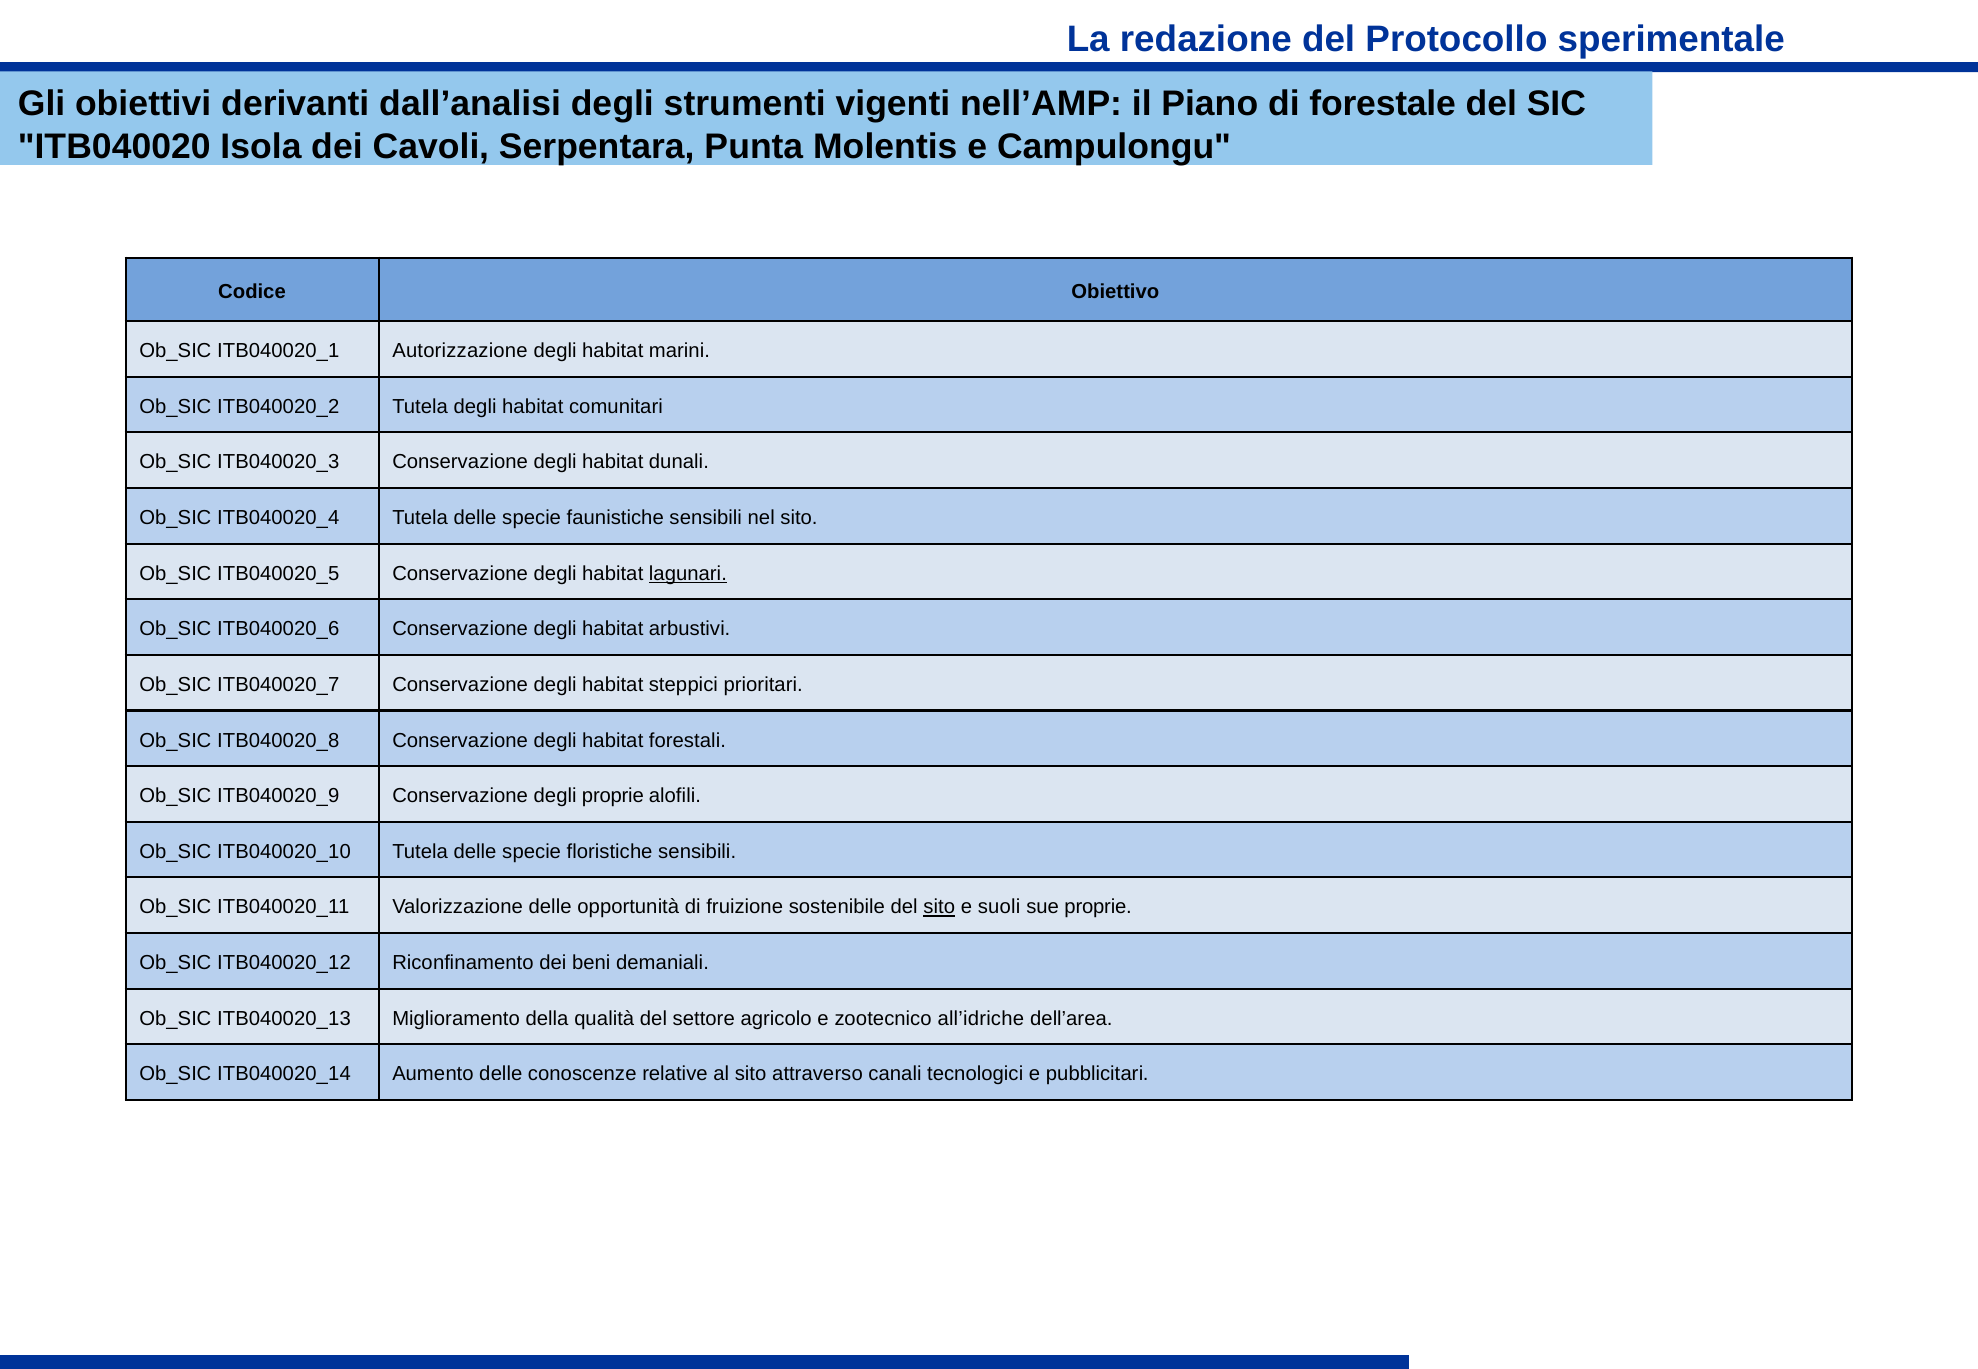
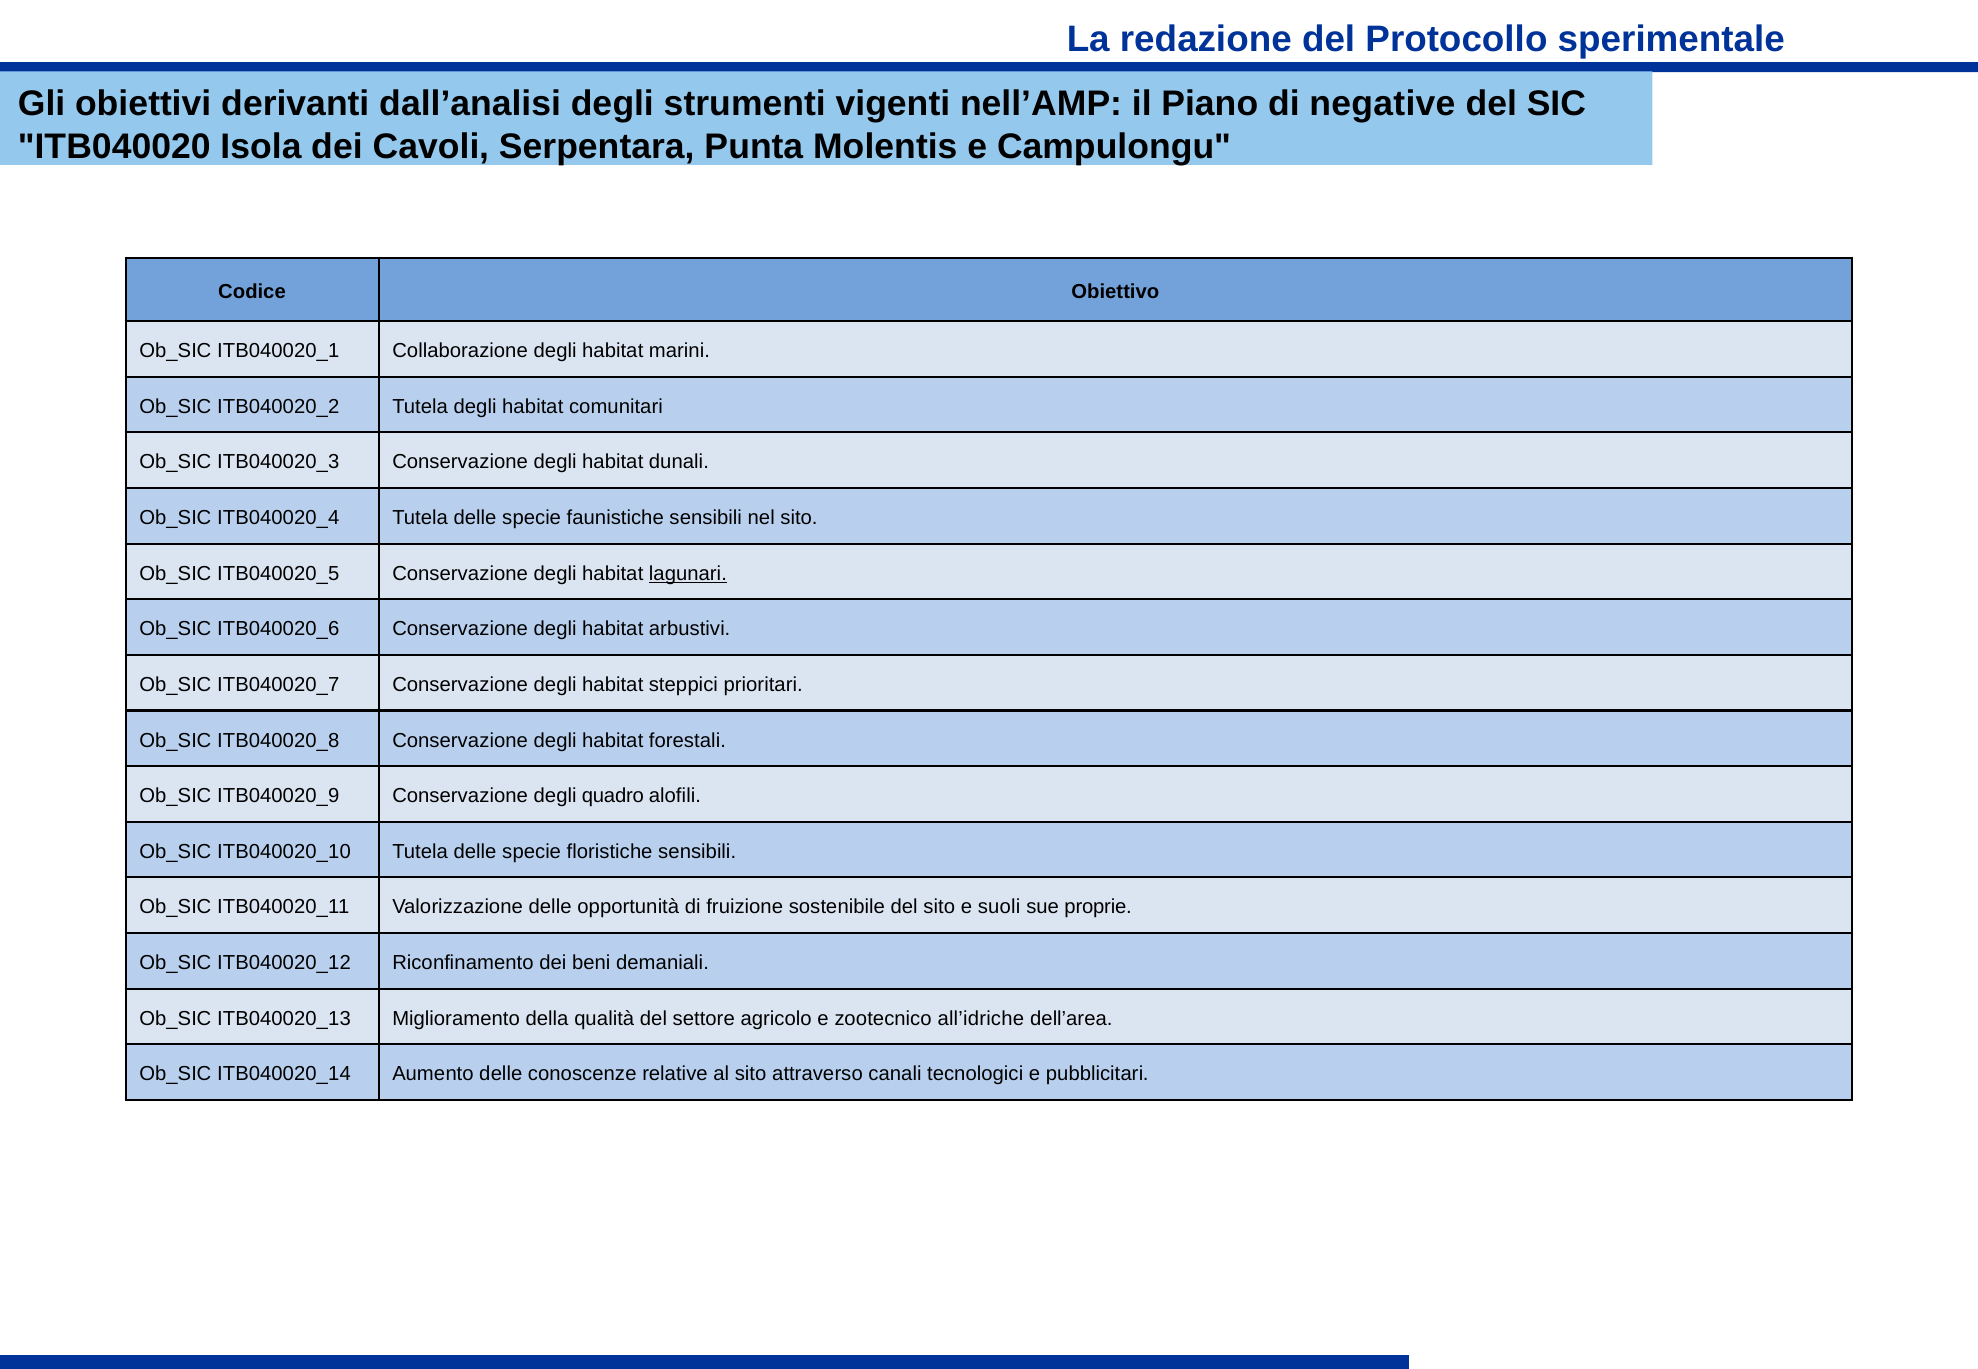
forestale: forestale -> negative
Autorizzazione: Autorizzazione -> Collaborazione
degli proprie: proprie -> quadro
sito at (939, 908) underline: present -> none
